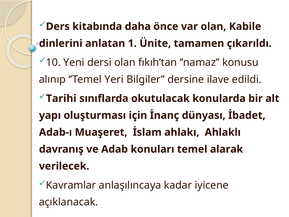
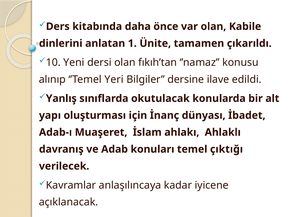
Tarihi: Tarihi -> Yanlış
alarak: alarak -> çıktığı
